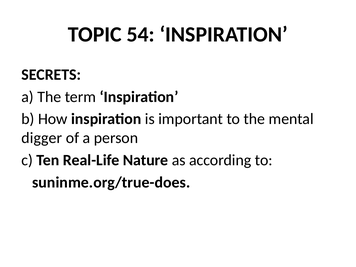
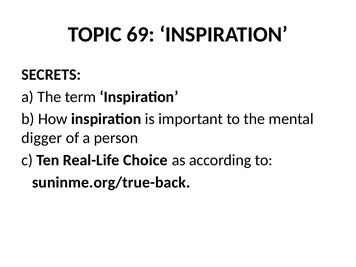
54: 54 -> 69
Nature: Nature -> Choice
suninme.org/true-does: suninme.org/true-does -> suninme.org/true-back
